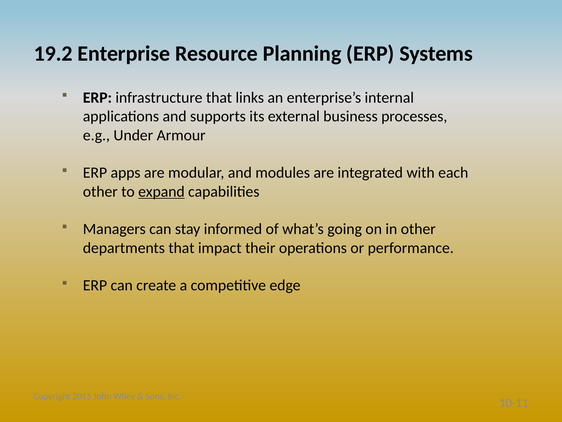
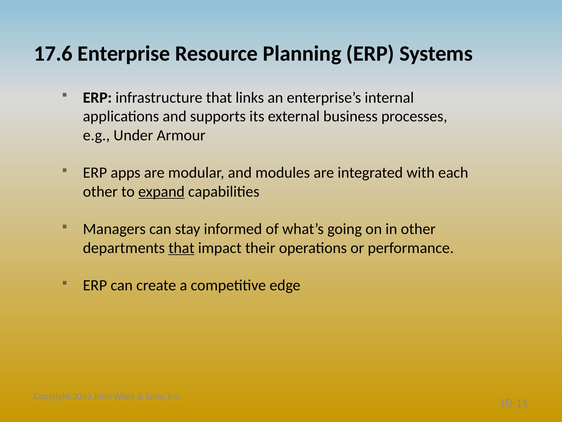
19.2: 19.2 -> 17.6
that at (181, 248) underline: none -> present
2015: 2015 -> 2053
